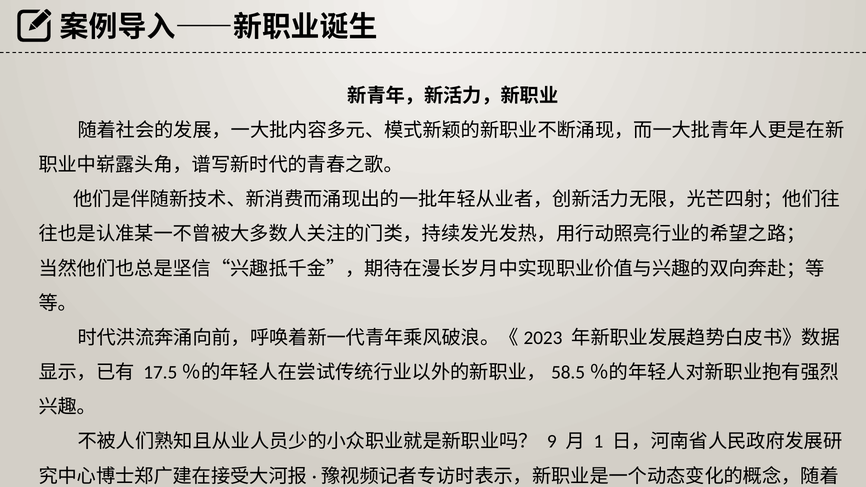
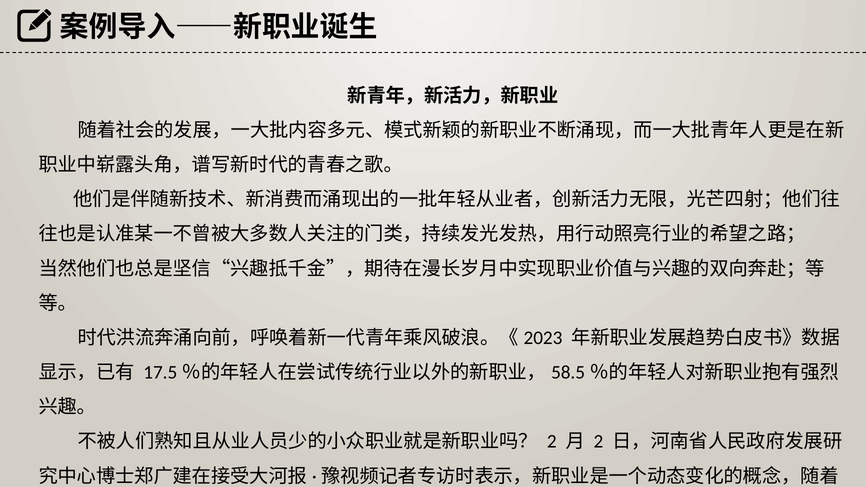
9 at (552, 442): 9 -> 2
1 at (598, 442): 1 -> 2
